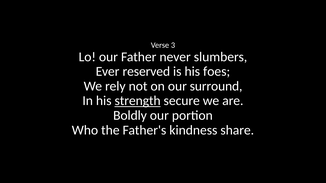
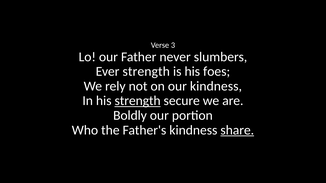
Ever reserved: reserved -> strength
our surround: surround -> kindness
share underline: none -> present
